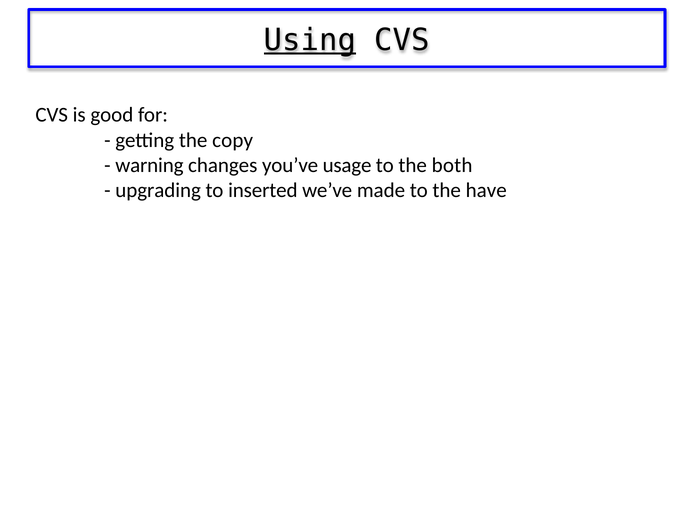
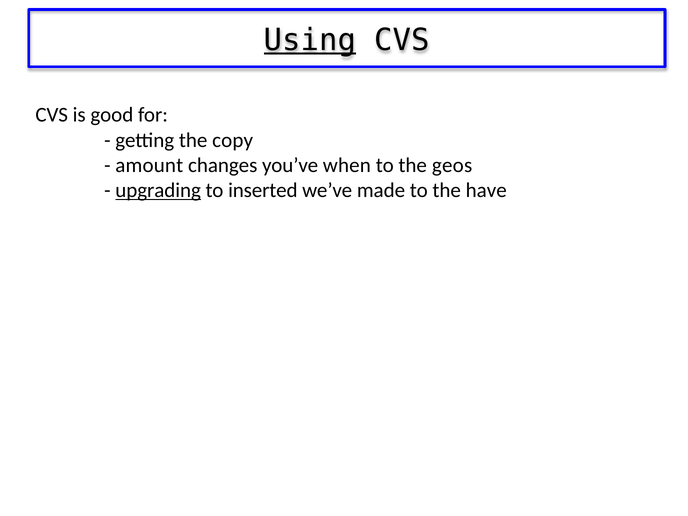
warning: warning -> amount
usage: usage -> when
both: both -> geos
upgrading underline: none -> present
